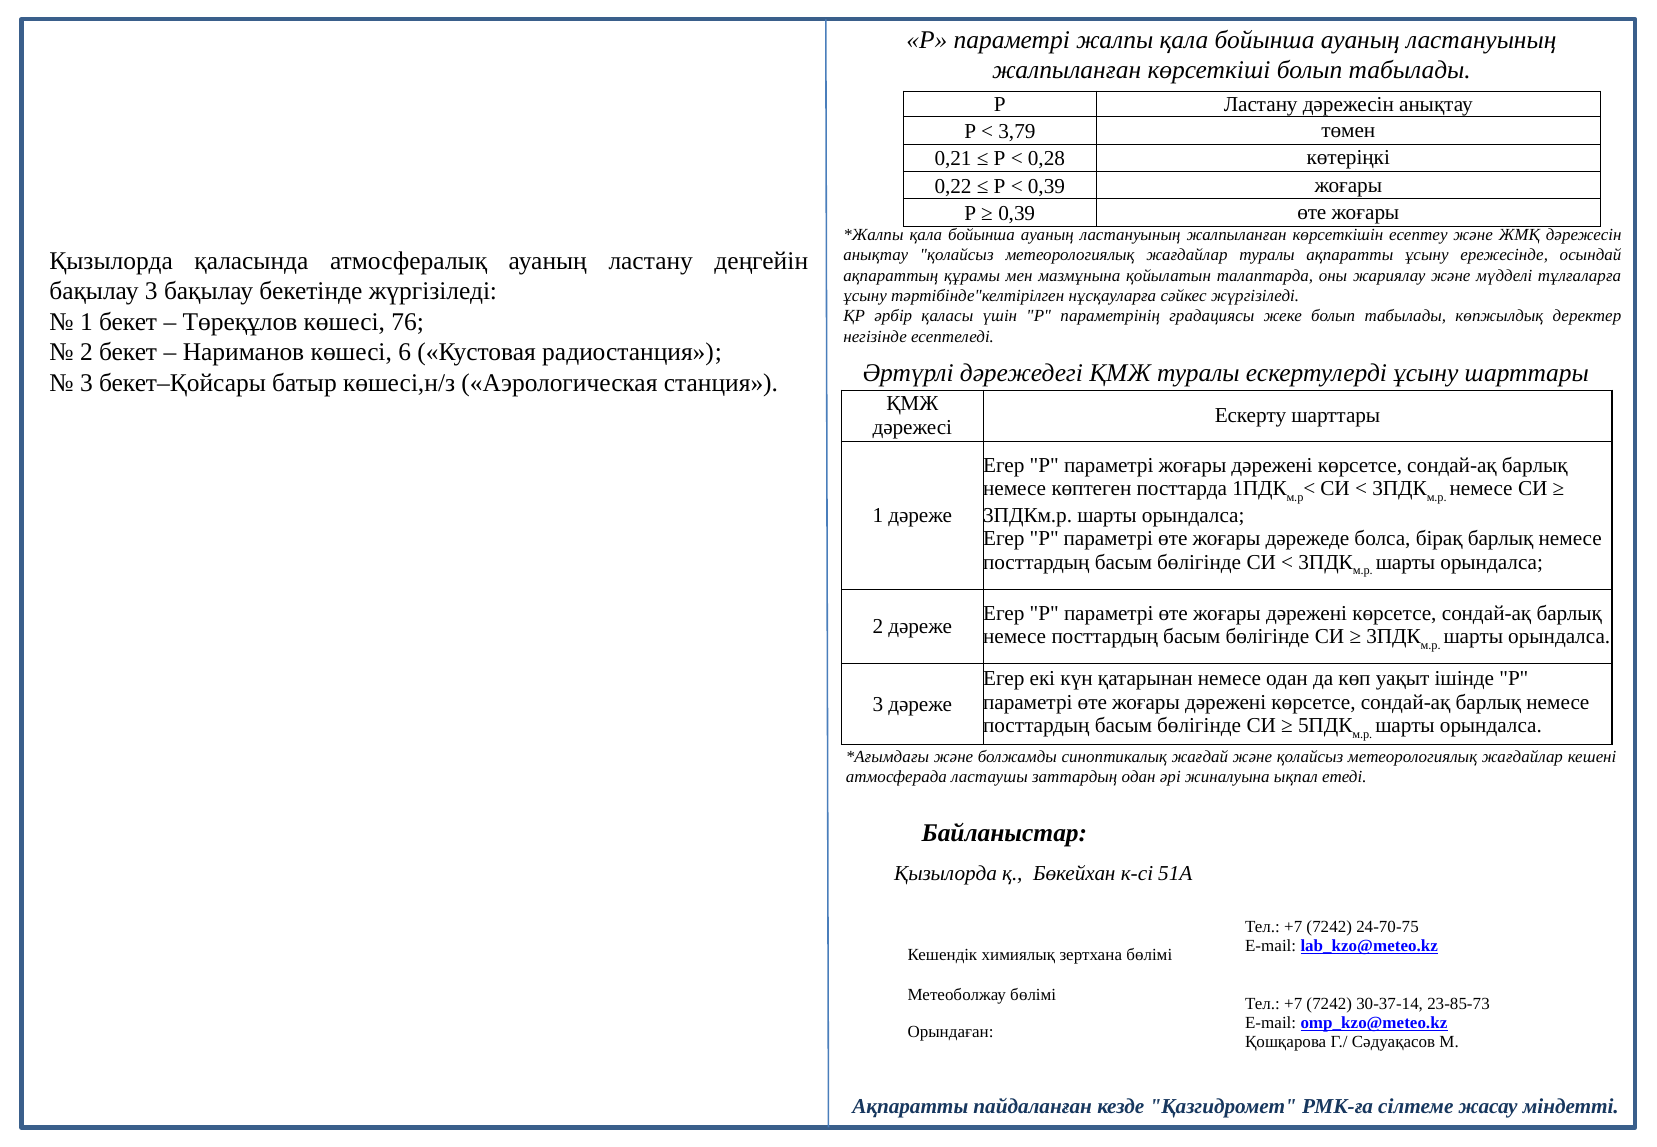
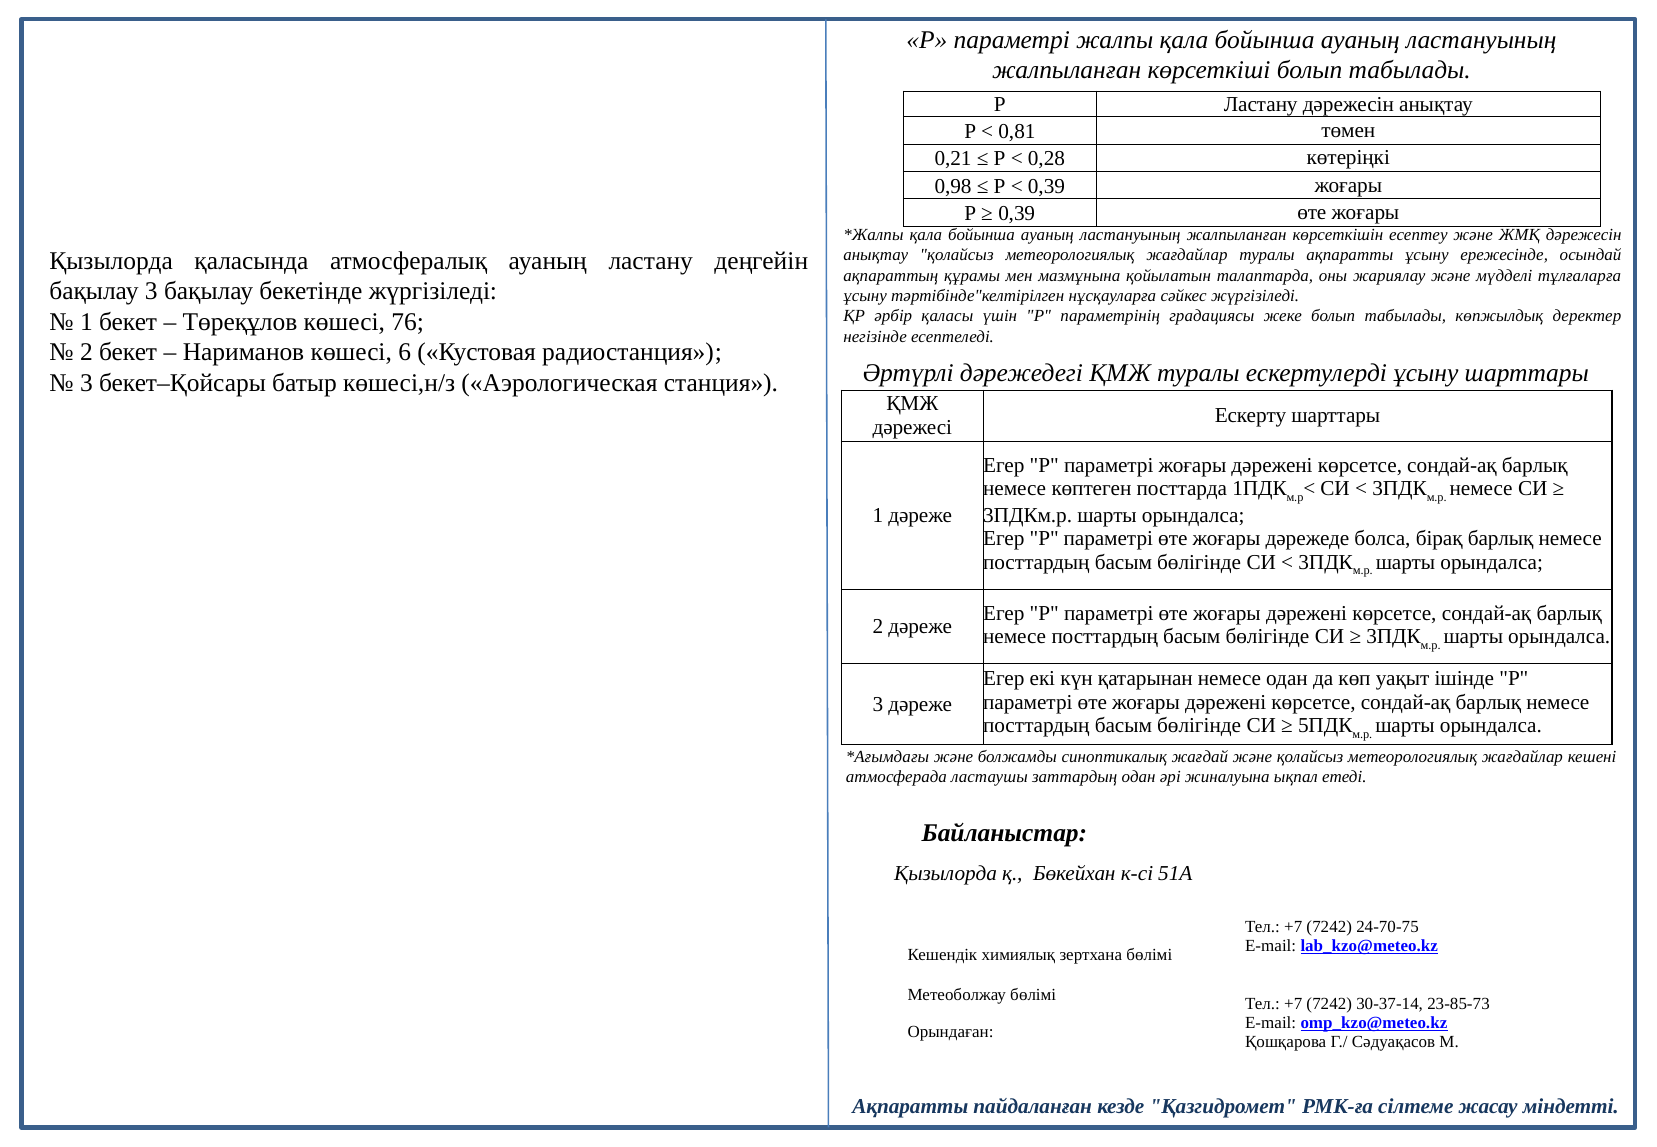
3,79: 3,79 -> 0,81
0,22: 0,22 -> 0,98
